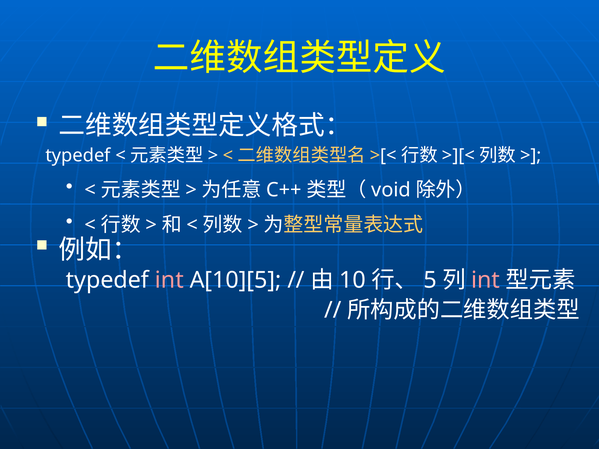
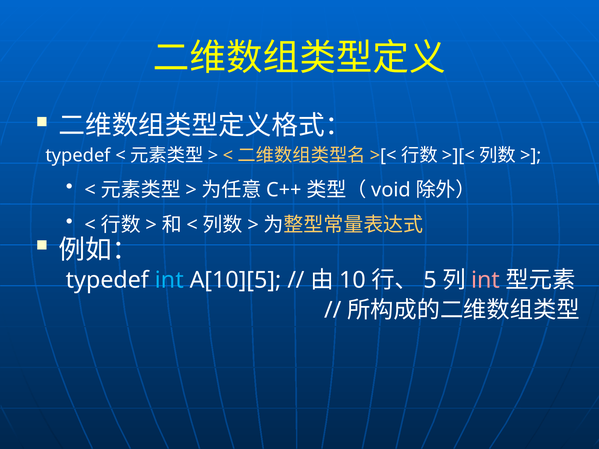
int at (169, 280) colour: pink -> light blue
